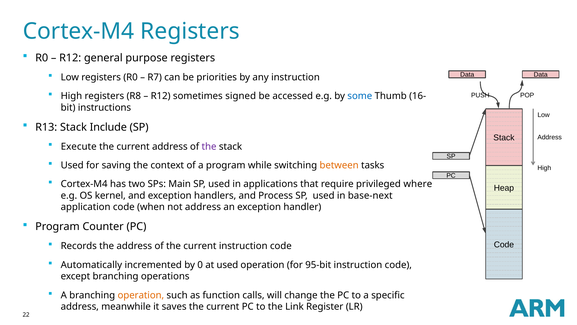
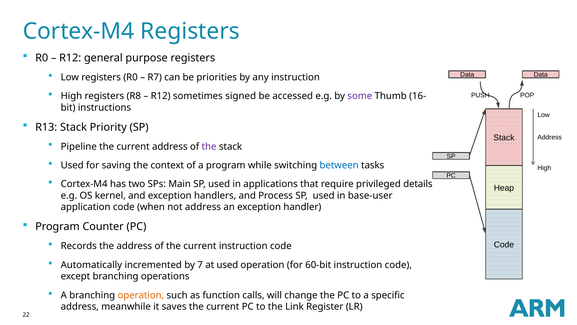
some colour: blue -> purple
Include: Include -> Priority
Execute: Execute -> Pipeline
between colour: orange -> blue
where: where -> details
base-next: base-next -> base-user
0: 0 -> 7
95-bit: 95-bit -> 60-bit
